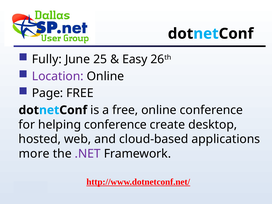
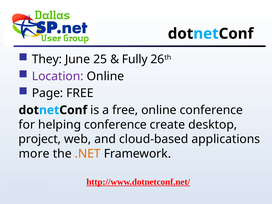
Fully: Fully -> They
Easy: Easy -> Fully
hosted: hosted -> project
.NET colour: purple -> orange
